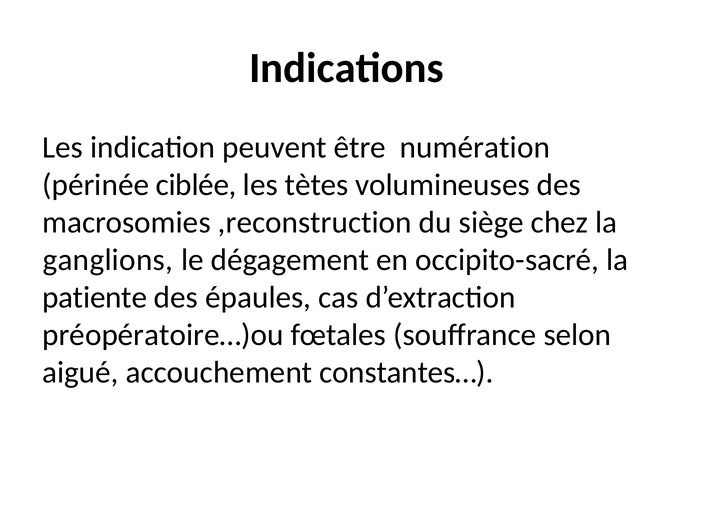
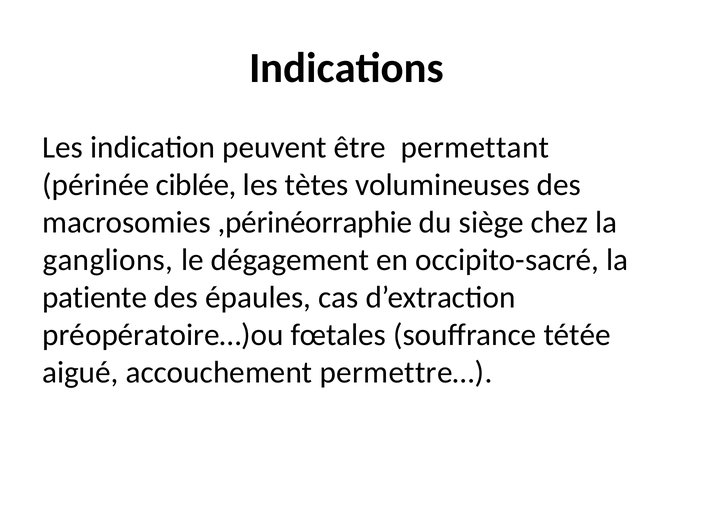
numération: numération -> permettant
,reconstruction: ,reconstruction -> ,périnéorraphie
selon: selon -> tétée
constantes…: constantes… -> permettre…
